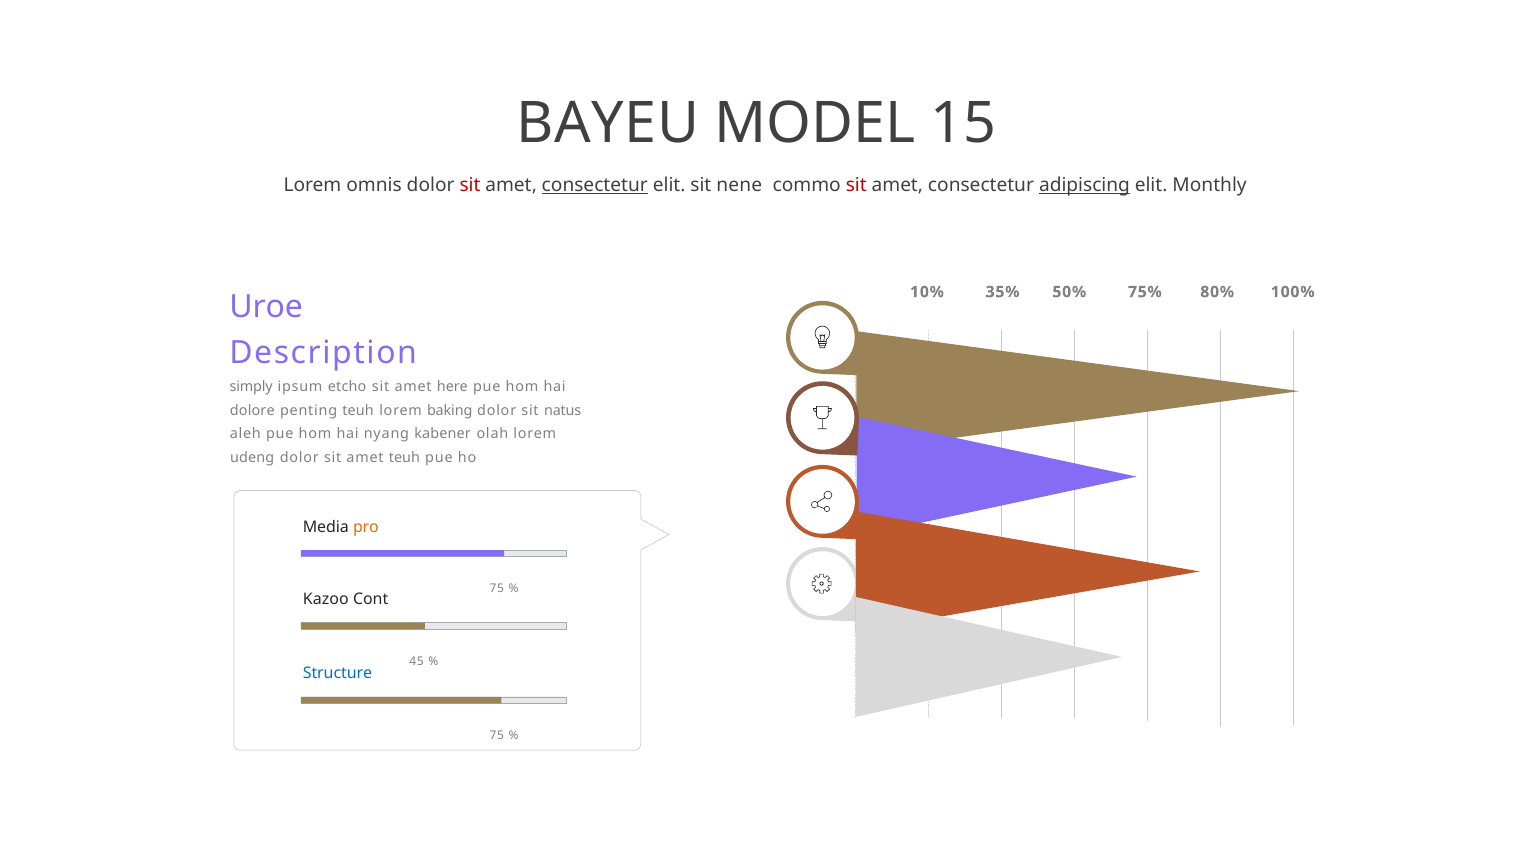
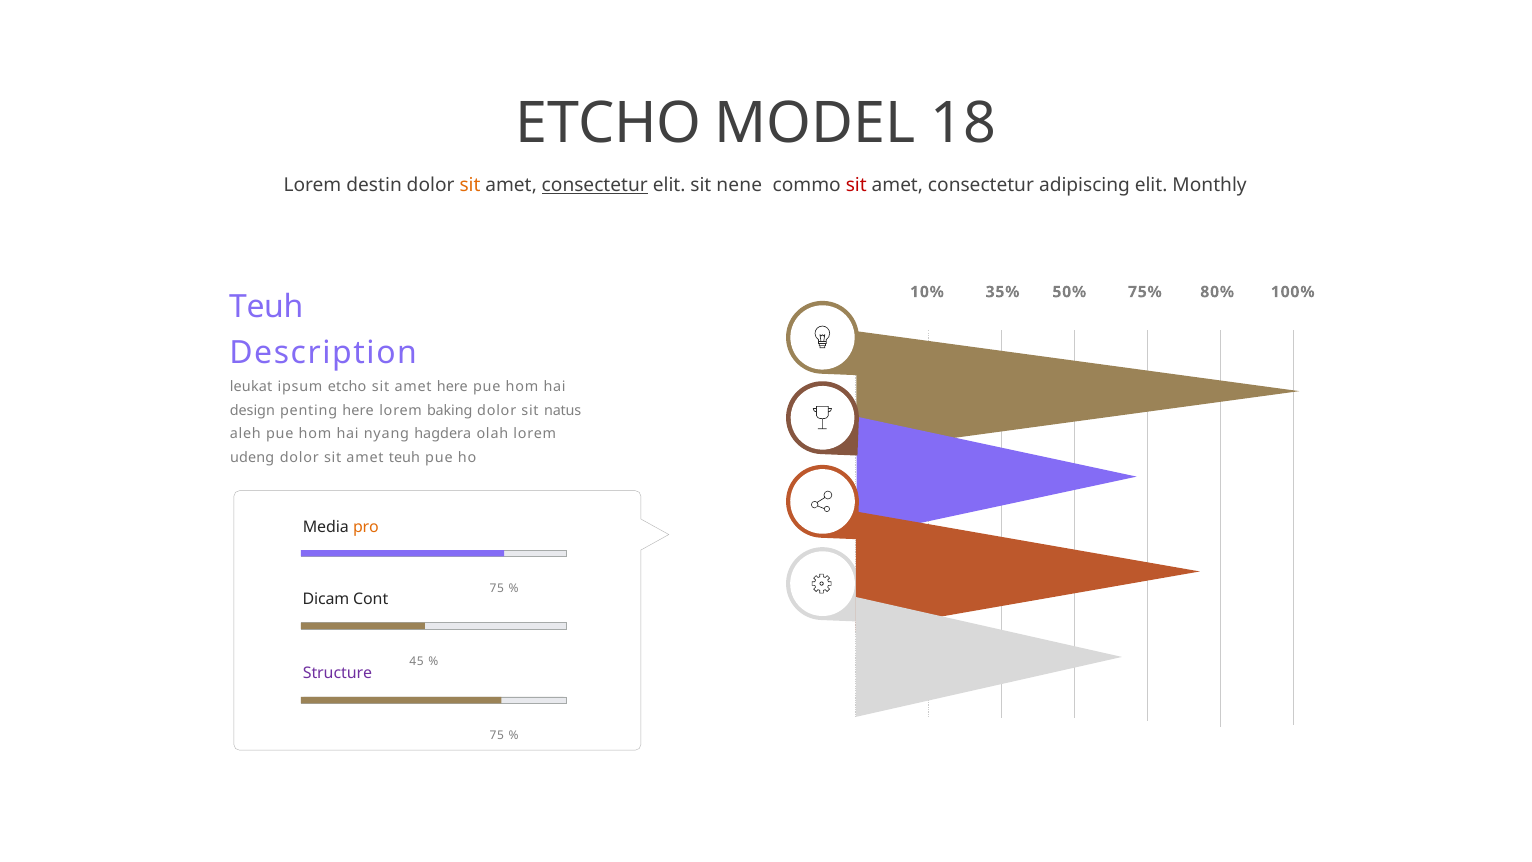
BAYEU at (608, 124): BAYEU -> ETCHO
15: 15 -> 18
omnis: omnis -> destin
sit at (470, 185) colour: red -> orange
adipiscing underline: present -> none
Uroe at (266, 307): Uroe -> Teuh
simply: simply -> leukat
dolore: dolore -> design
penting teuh: teuh -> here
kabener: kabener -> hagdera
Kazoo: Kazoo -> Dicam
Structure colour: blue -> purple
